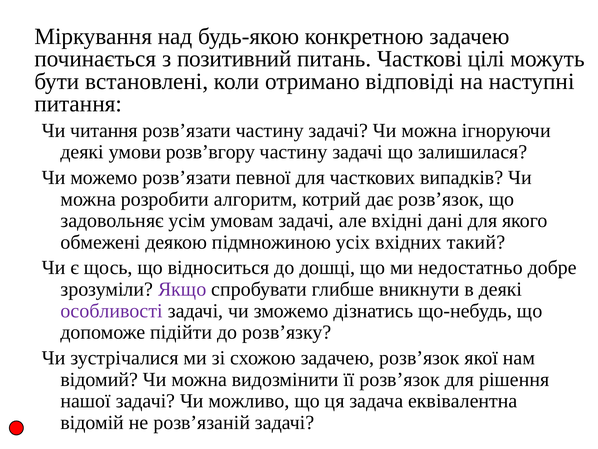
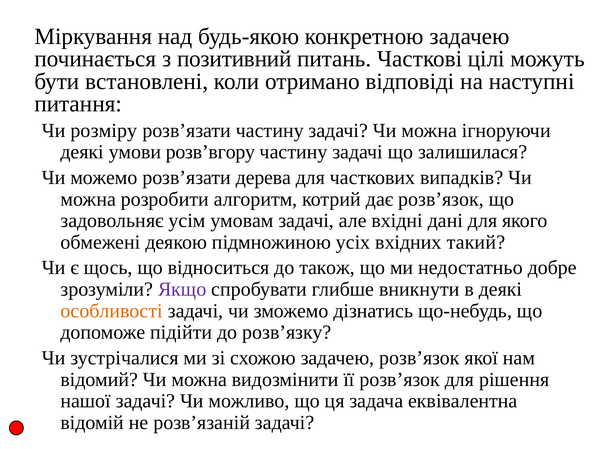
читання: читання -> розміру
певної: певної -> дерева
дошці: дошці -> також
особливості colour: purple -> orange
